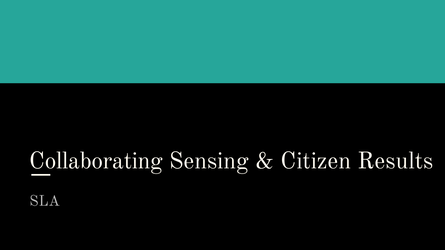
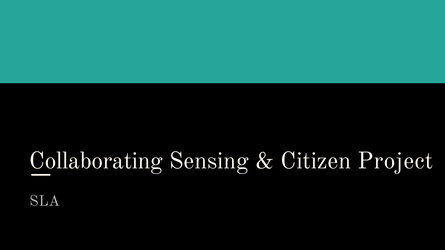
Results: Results -> Project
